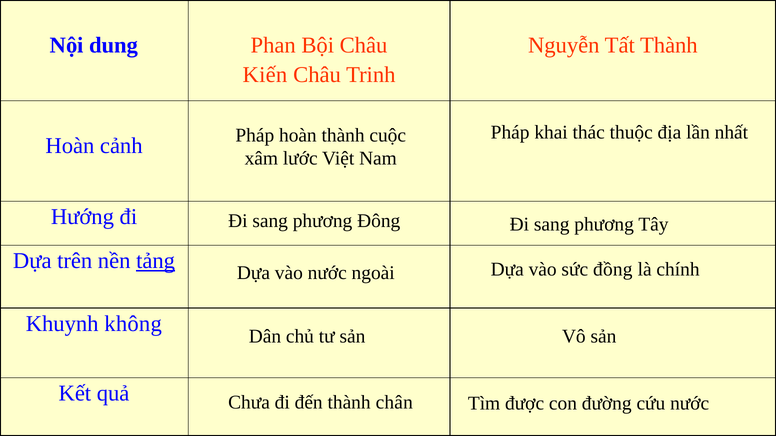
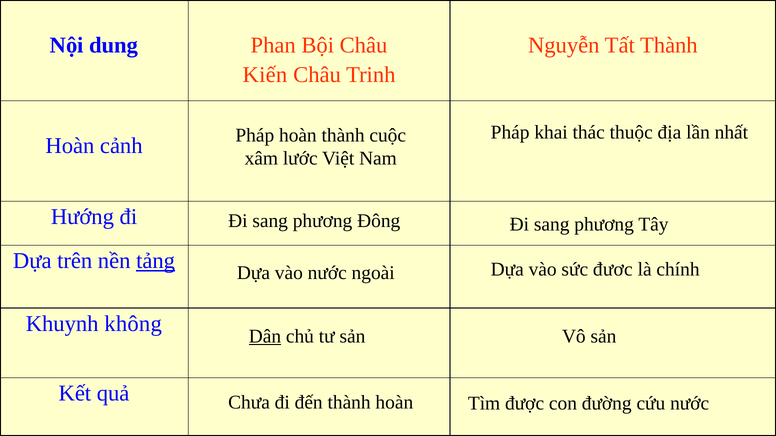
đồng: đồng -> đươc
Dân underline: none -> present
đến thành chân: chân -> hoàn
